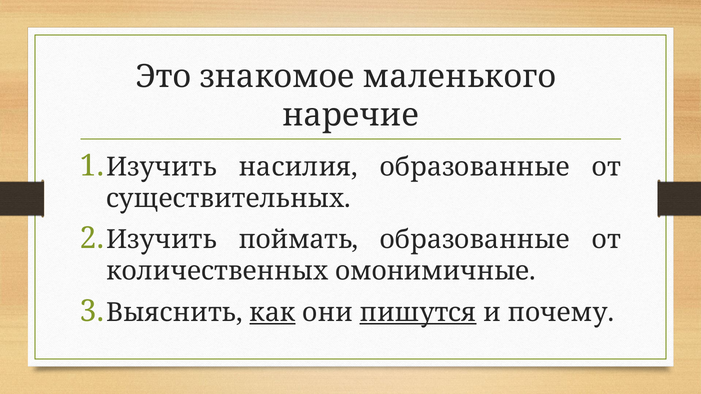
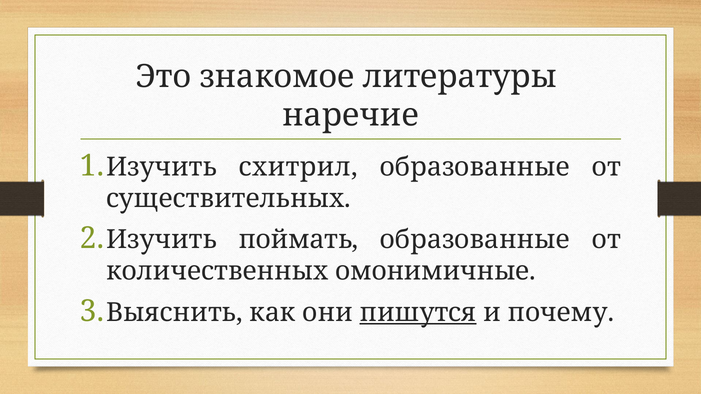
маленького: маленького -> литературы
насилия: насилия -> схитрил
как underline: present -> none
